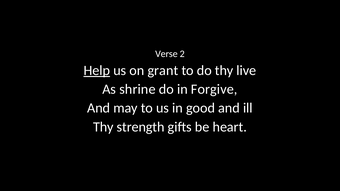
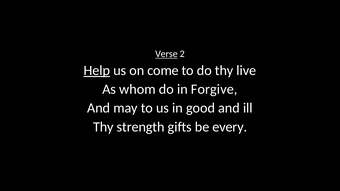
Verse underline: none -> present
grant: grant -> come
shrine: shrine -> whom
heart: heart -> every
